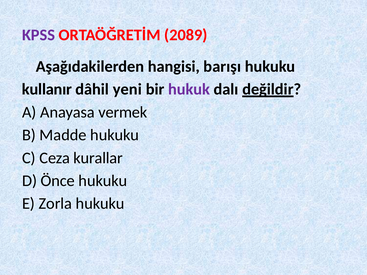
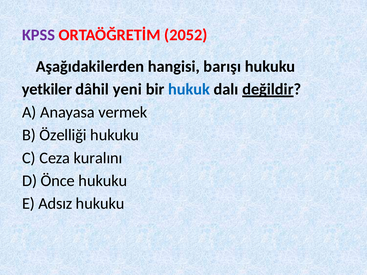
2089: 2089 -> 2052
kullanır: kullanır -> yetkiler
hukuk colour: purple -> blue
Madde: Madde -> Özelliği
kurallar: kurallar -> kuralını
Zorla: Zorla -> Adsız
